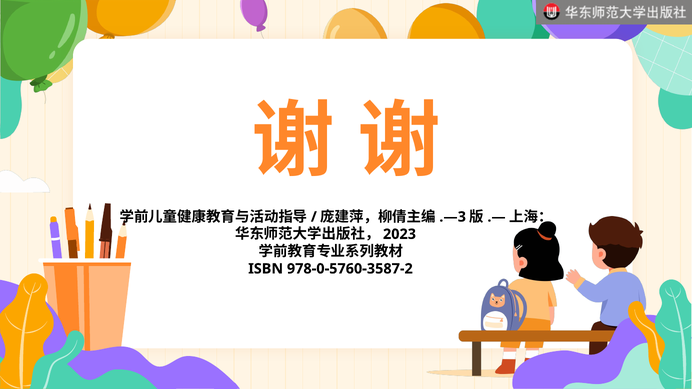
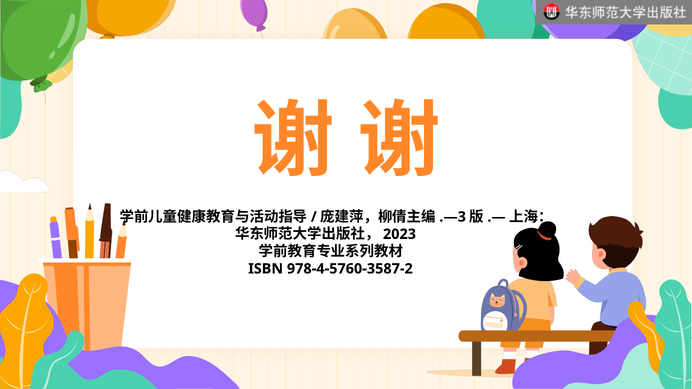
978-0-5760-3587-2: 978-0-5760-3587-2 -> 978-4-5760-3587-2
